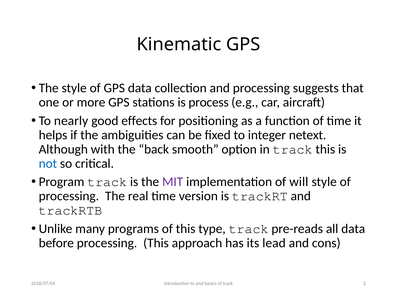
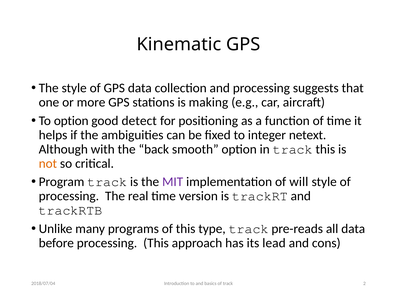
process: process -> making
To nearly: nearly -> option
effects: effects -> detect
not colour: blue -> orange
